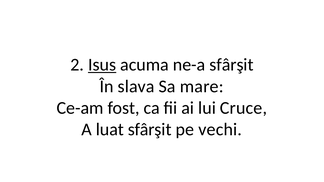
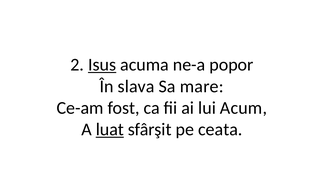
ne-a sfârşit: sfârşit -> popor
Cruce: Cruce -> Acum
luat underline: none -> present
vechi: vechi -> ceata
